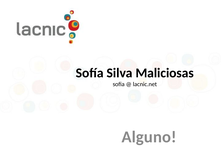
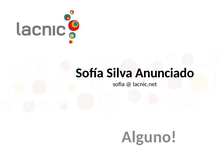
Maliciosas: Maliciosas -> Anunciado
